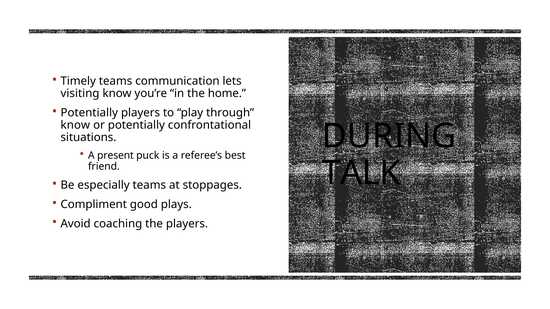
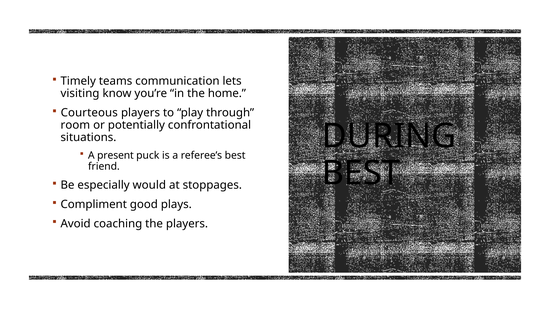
Potentially at (89, 113): Potentially -> Courteous
know at (75, 125): know -> room
TALK at (361, 173): TALK -> BEST
especially teams: teams -> would
